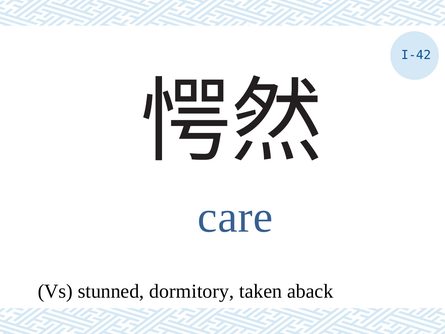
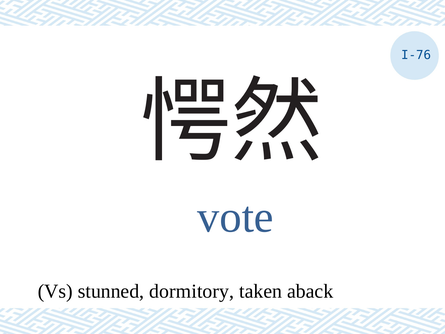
I-42: I-42 -> I-76
care: care -> vote
